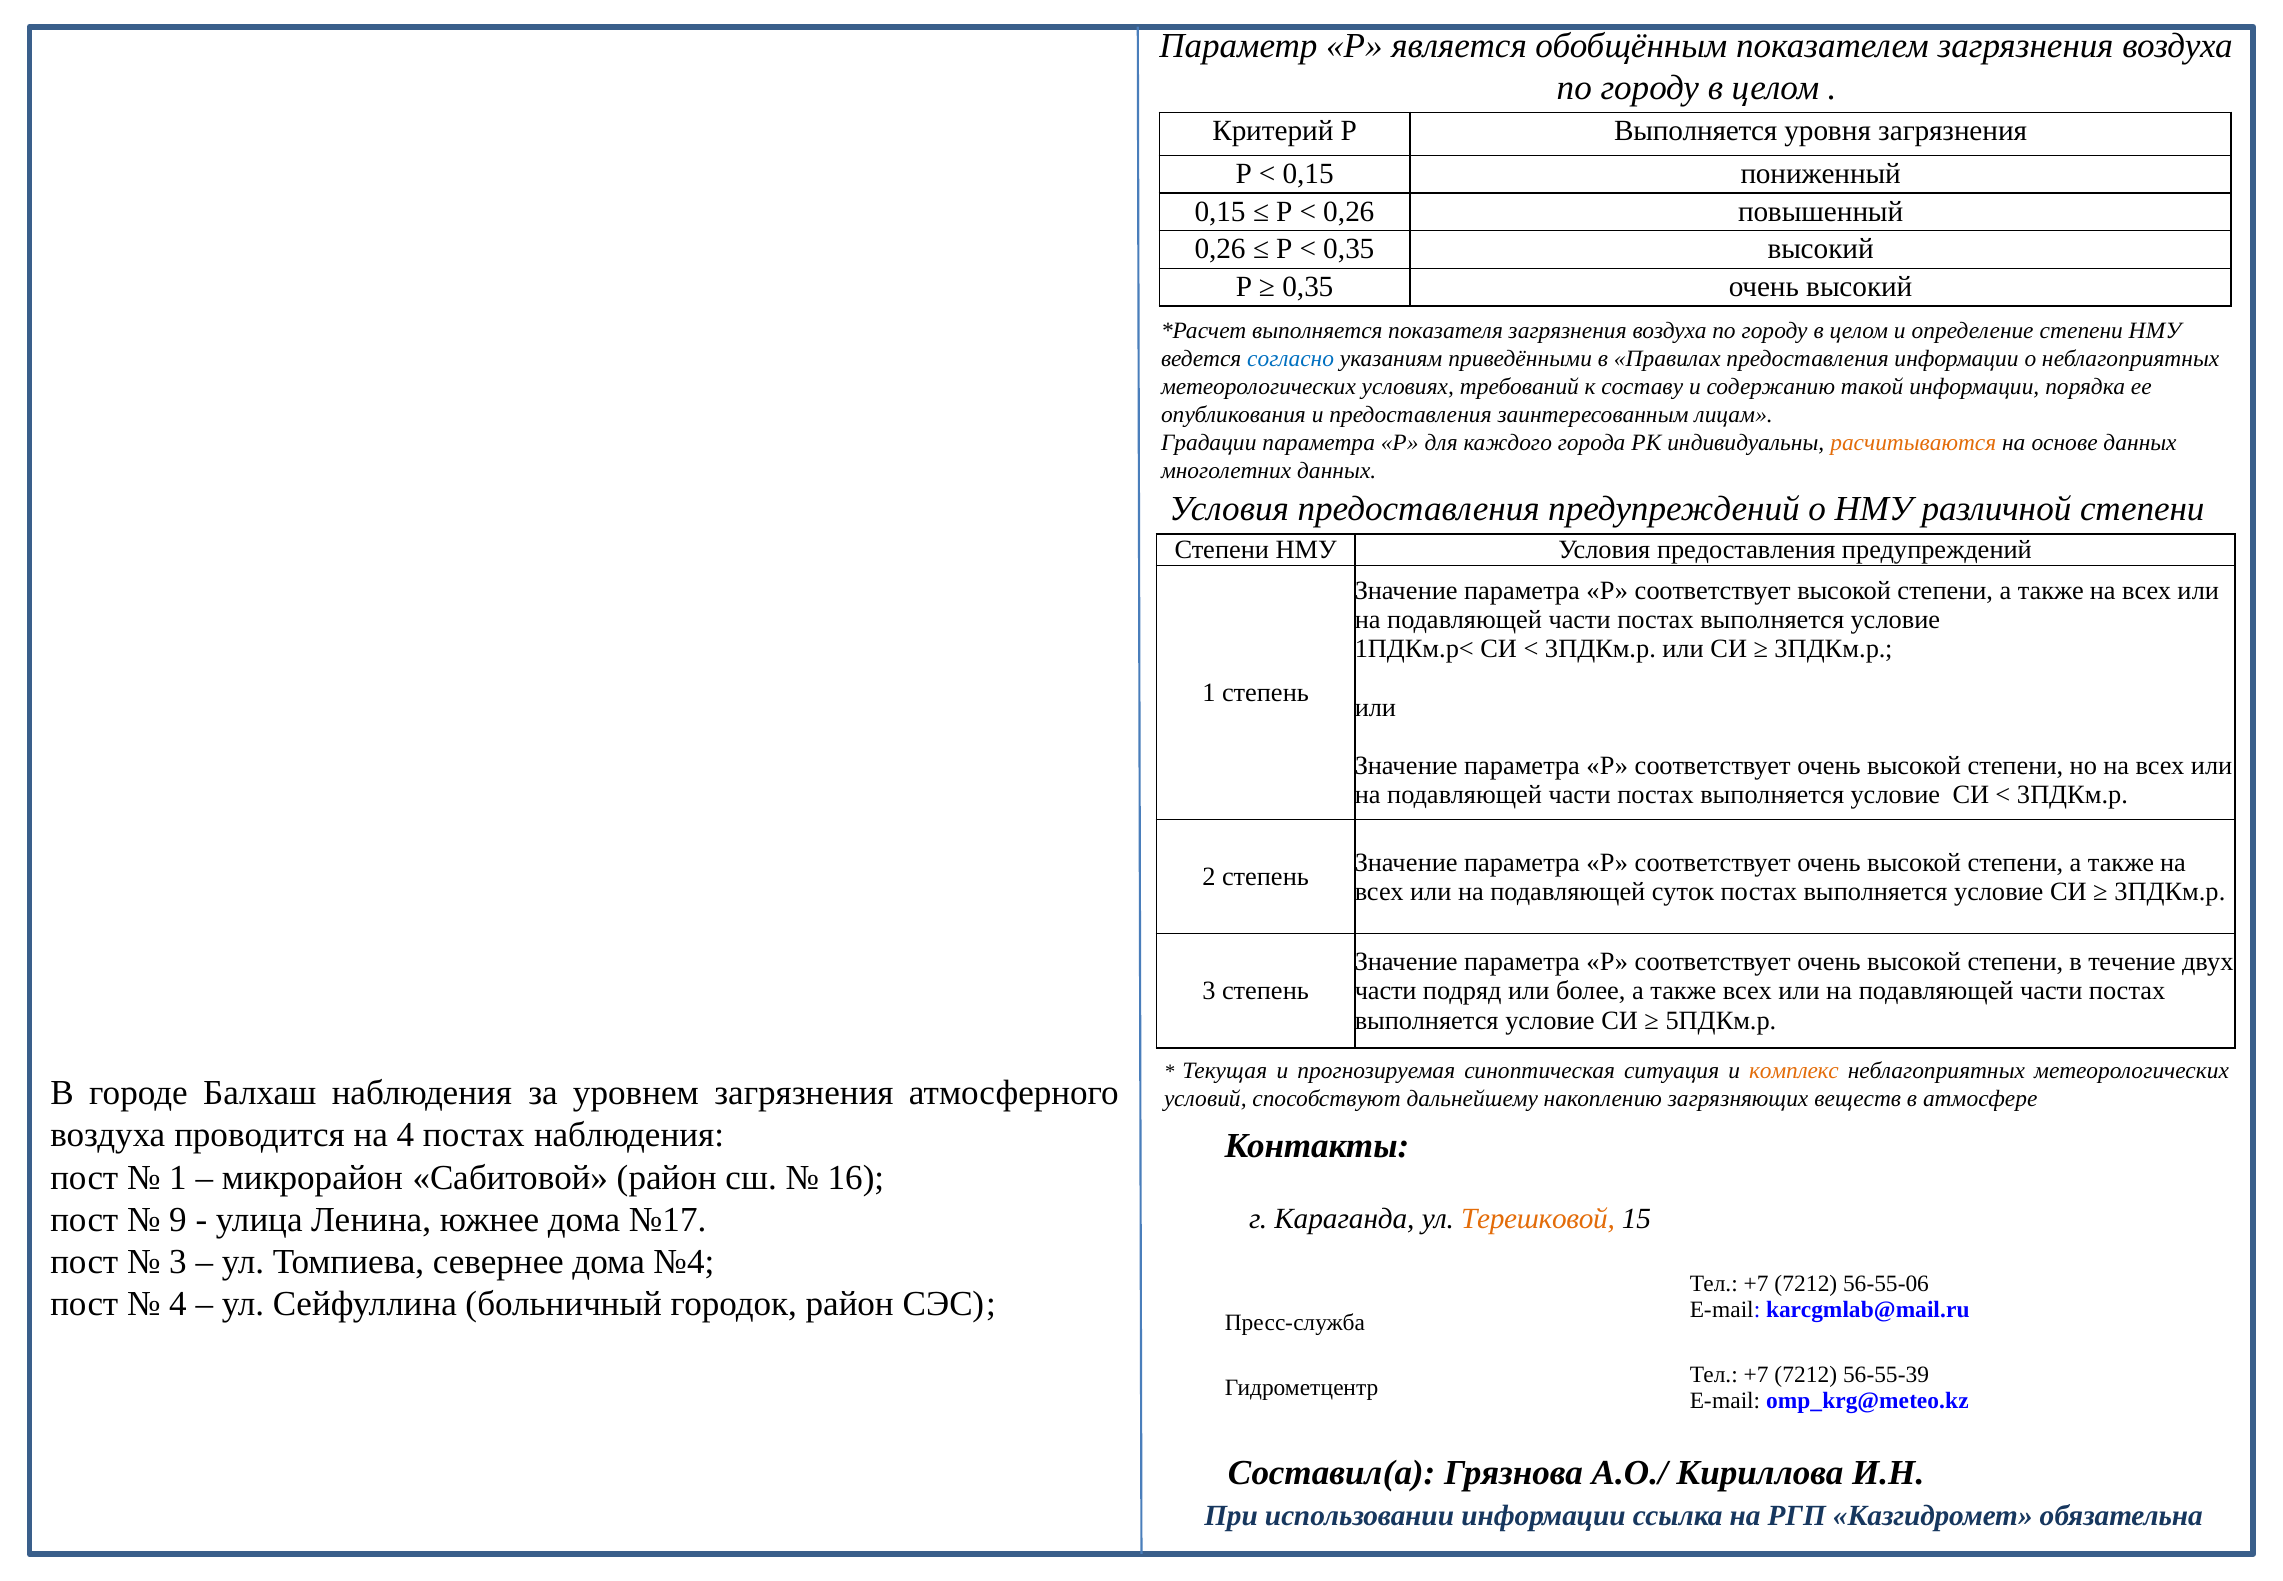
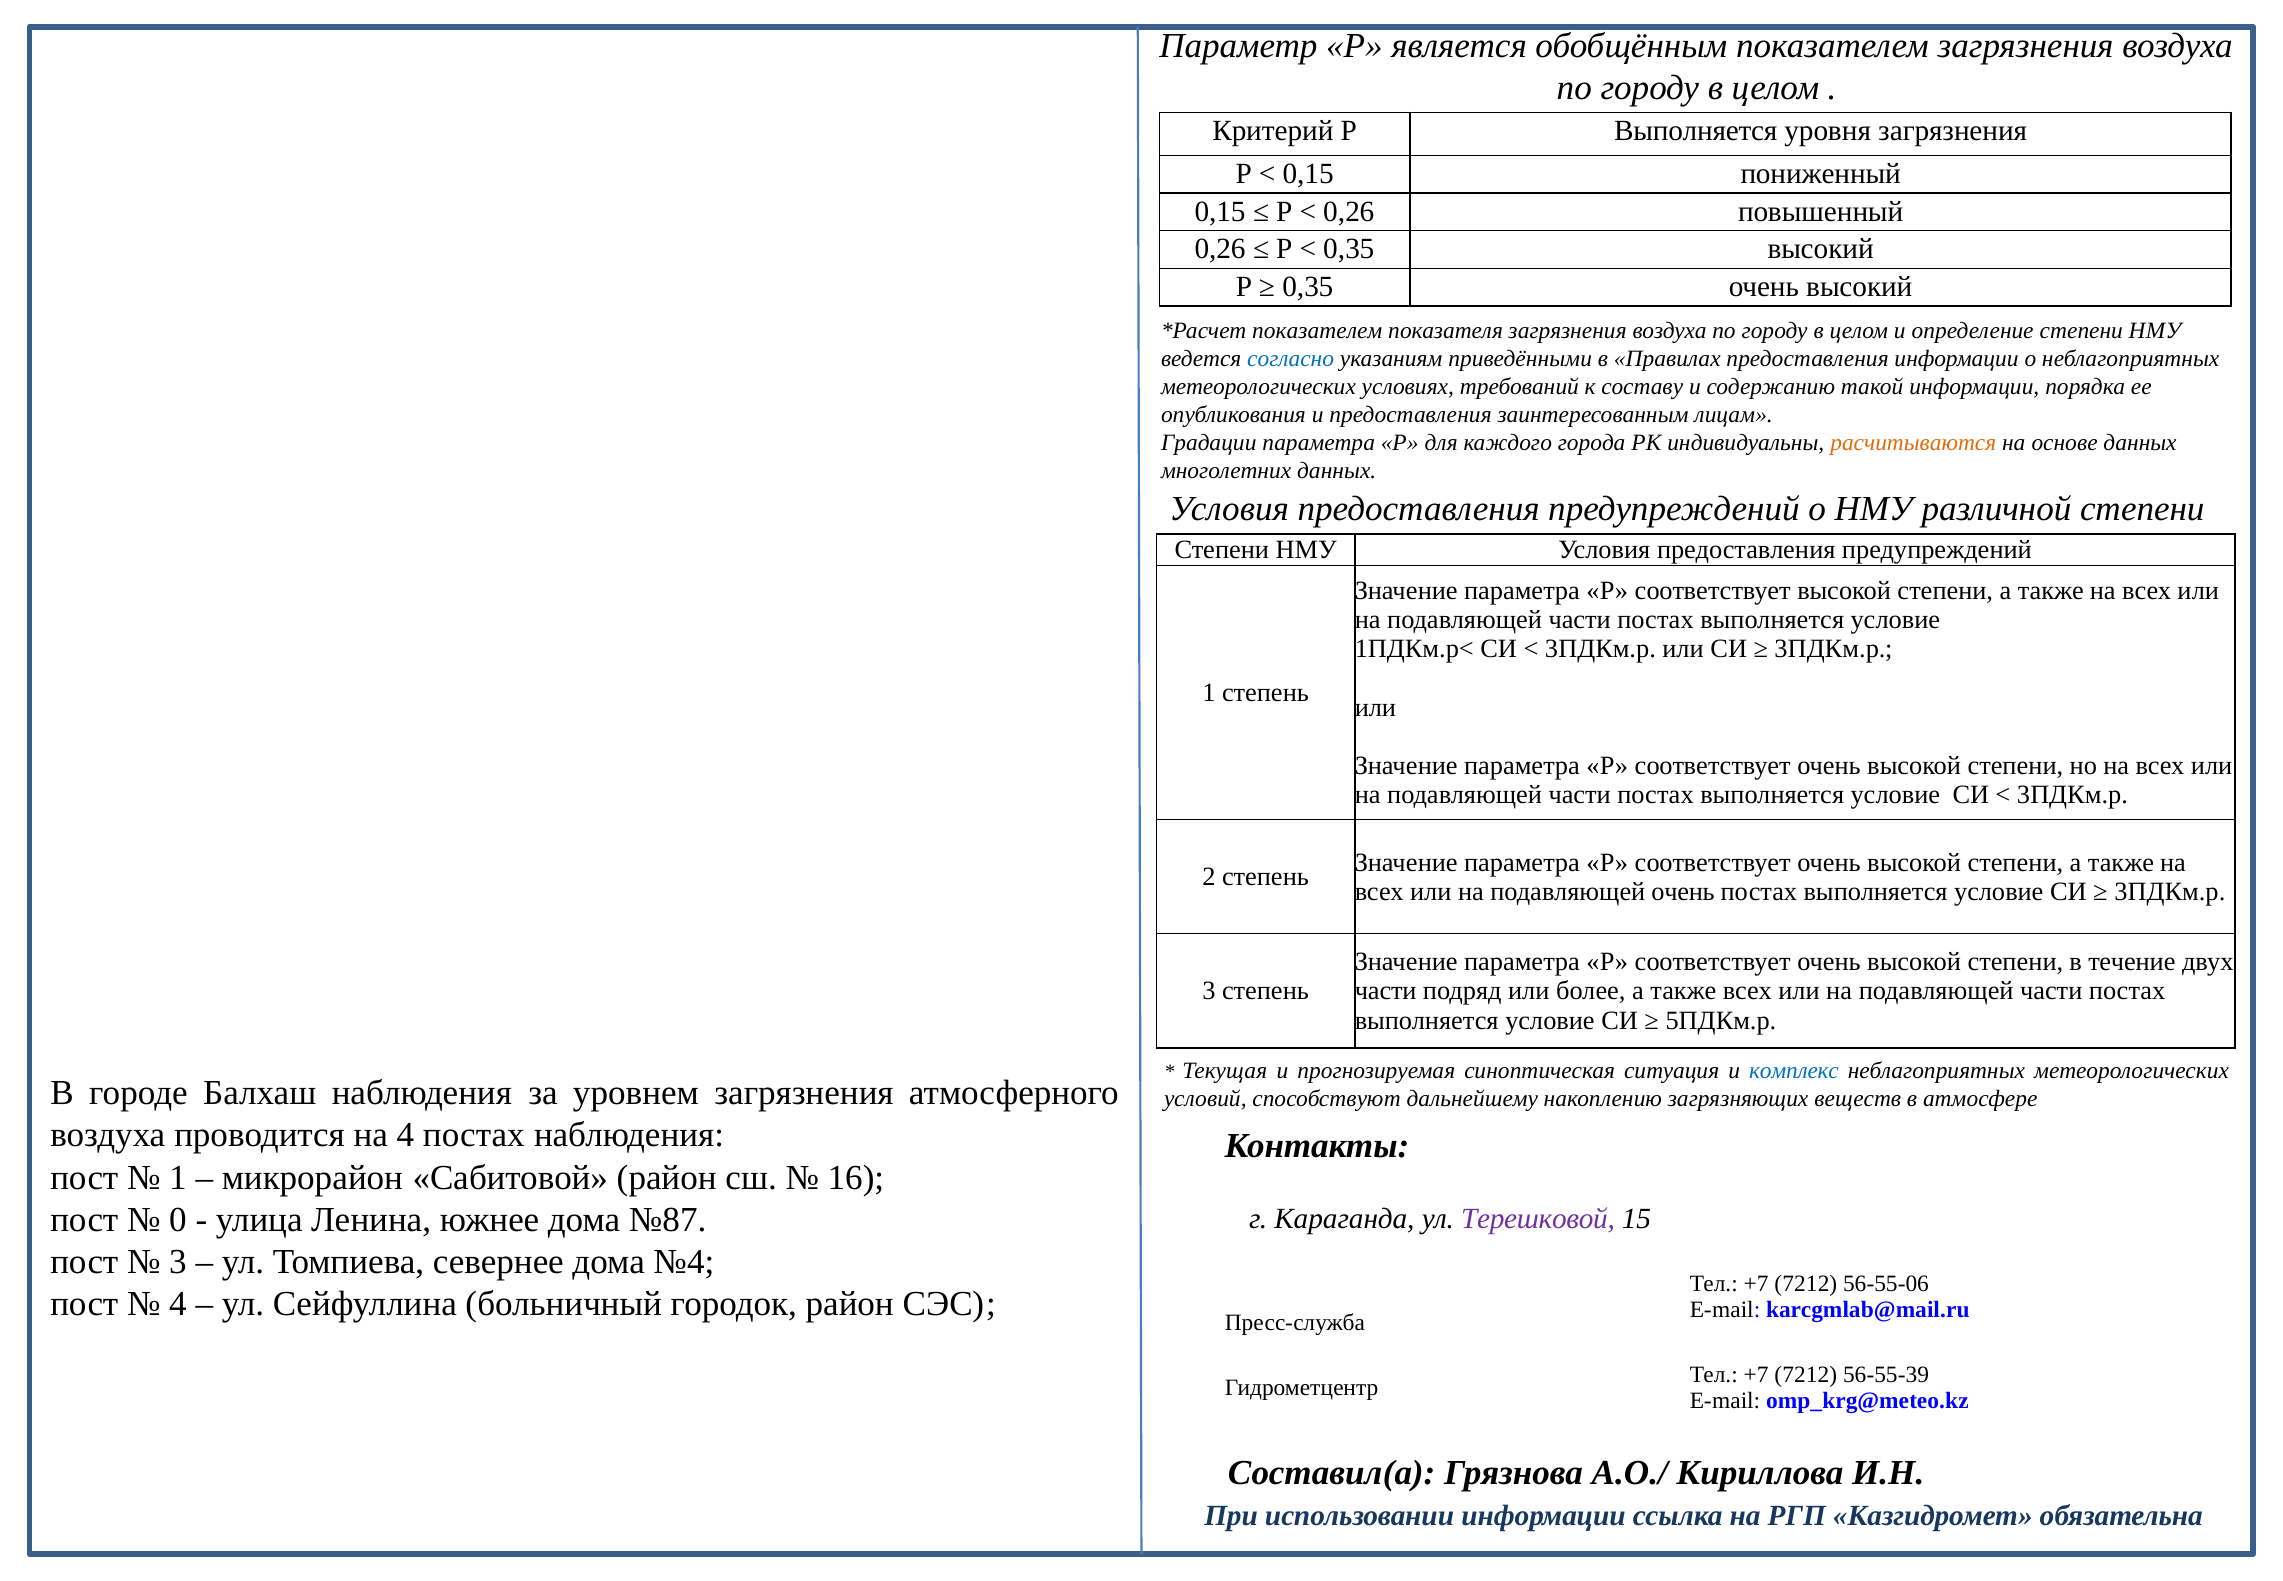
выполняется at (1317, 330): выполняется -> показателем
подавляющей суток: суток -> очень
комплекс colour: orange -> blue
9: 9 -> 0
№17: №17 -> №87
Терешковой colour: orange -> purple
